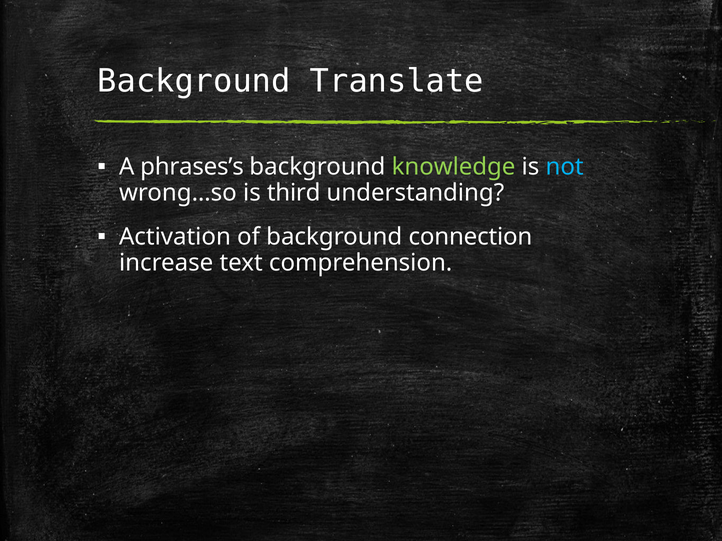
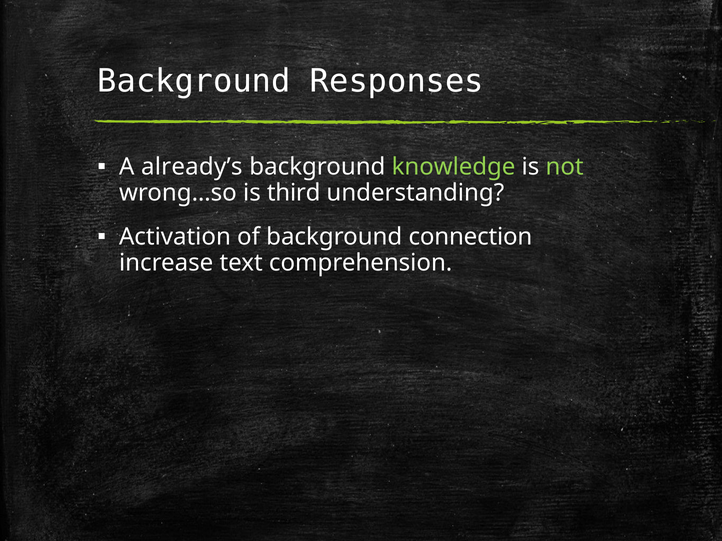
Translate: Translate -> Responses
phrases’s: phrases’s -> already’s
not colour: light blue -> light green
